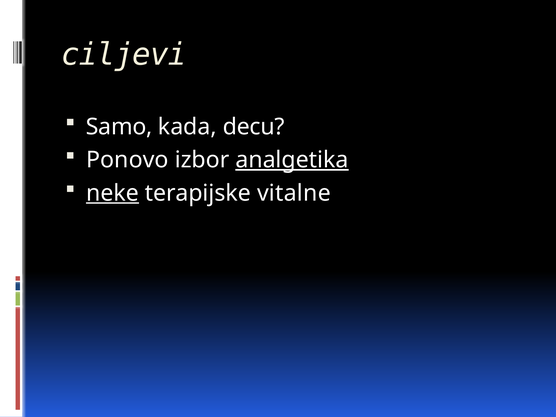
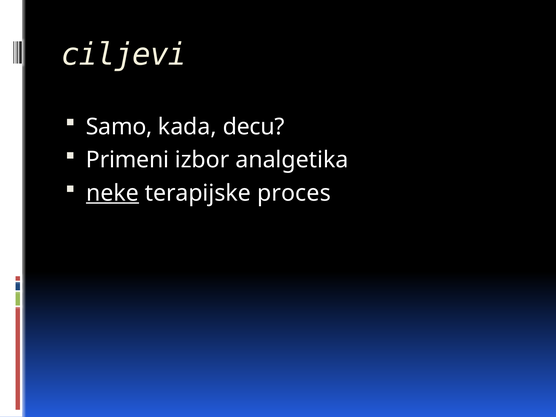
Ponovo: Ponovo -> Primeni
analgetika underline: present -> none
vitalne: vitalne -> proces
